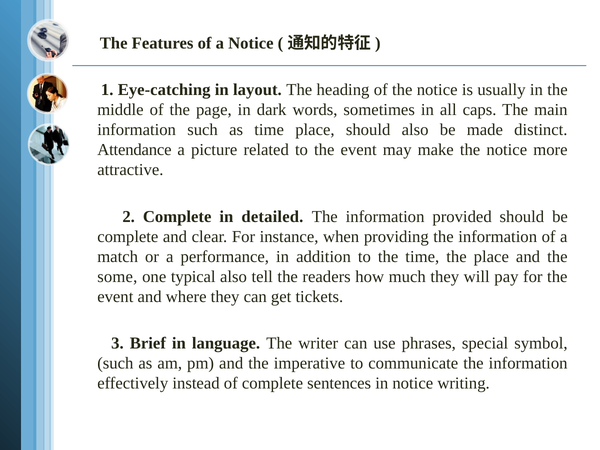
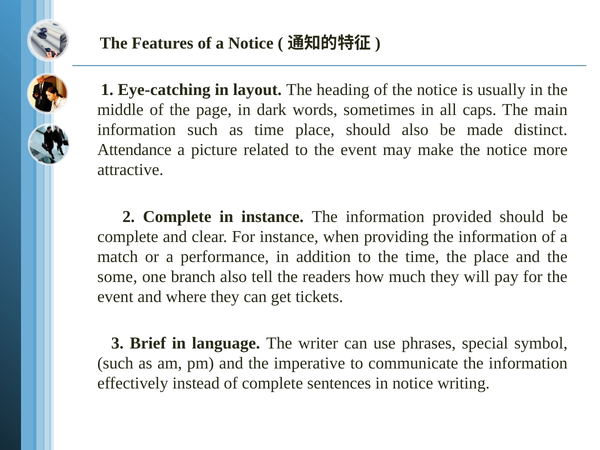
in detailed: detailed -> instance
typical: typical -> branch
